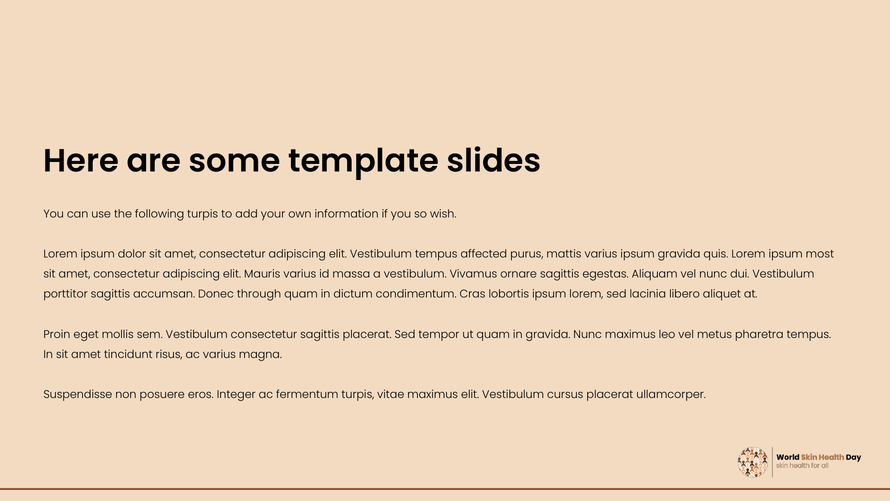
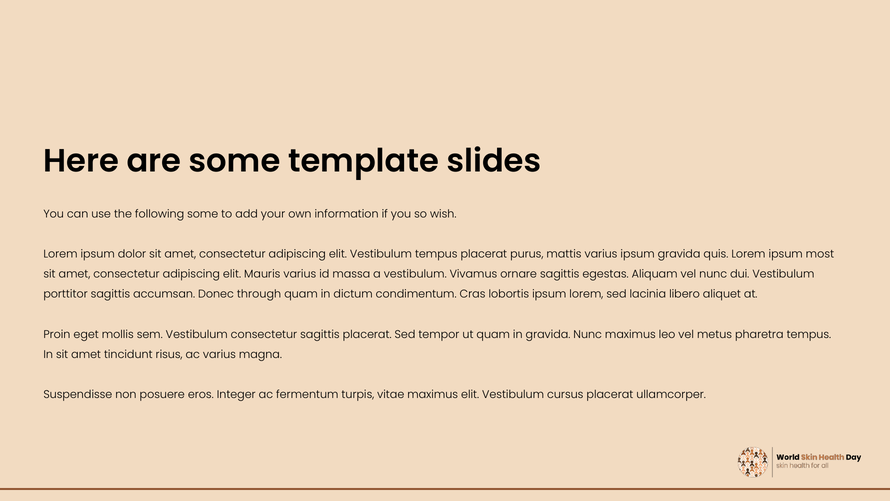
following turpis: turpis -> some
tempus affected: affected -> placerat
